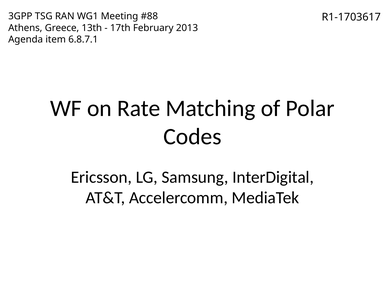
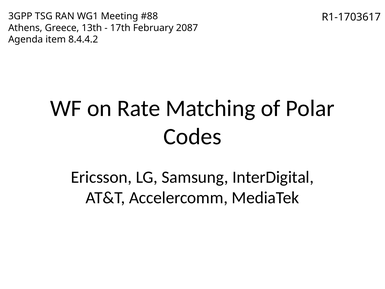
2013: 2013 -> 2087
6.8.7.1: 6.8.7.1 -> 8.4.4.2
